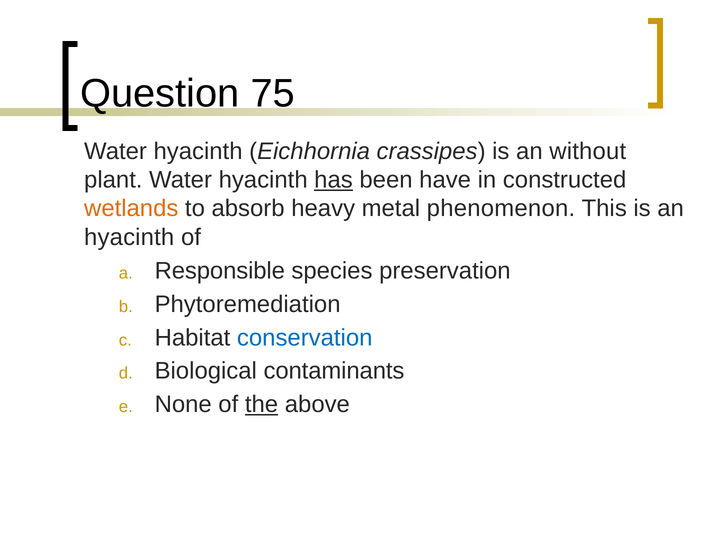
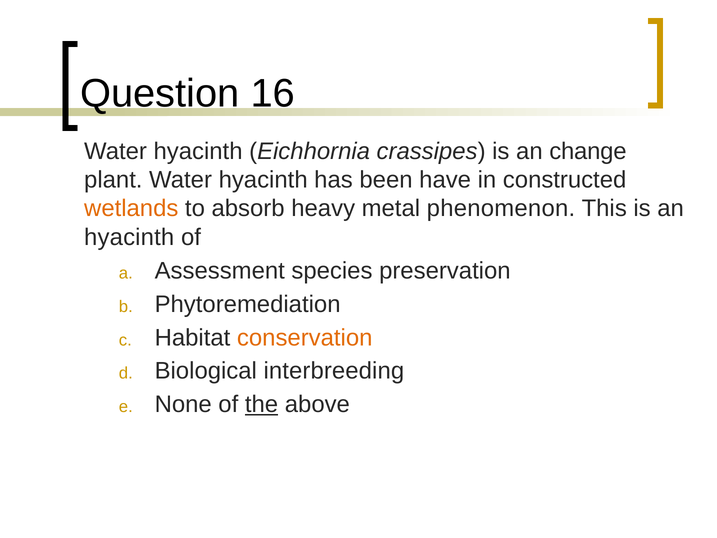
75: 75 -> 16
without: without -> change
has underline: present -> none
Responsible: Responsible -> Assessment
conservation colour: blue -> orange
contaminants: contaminants -> interbreeding
